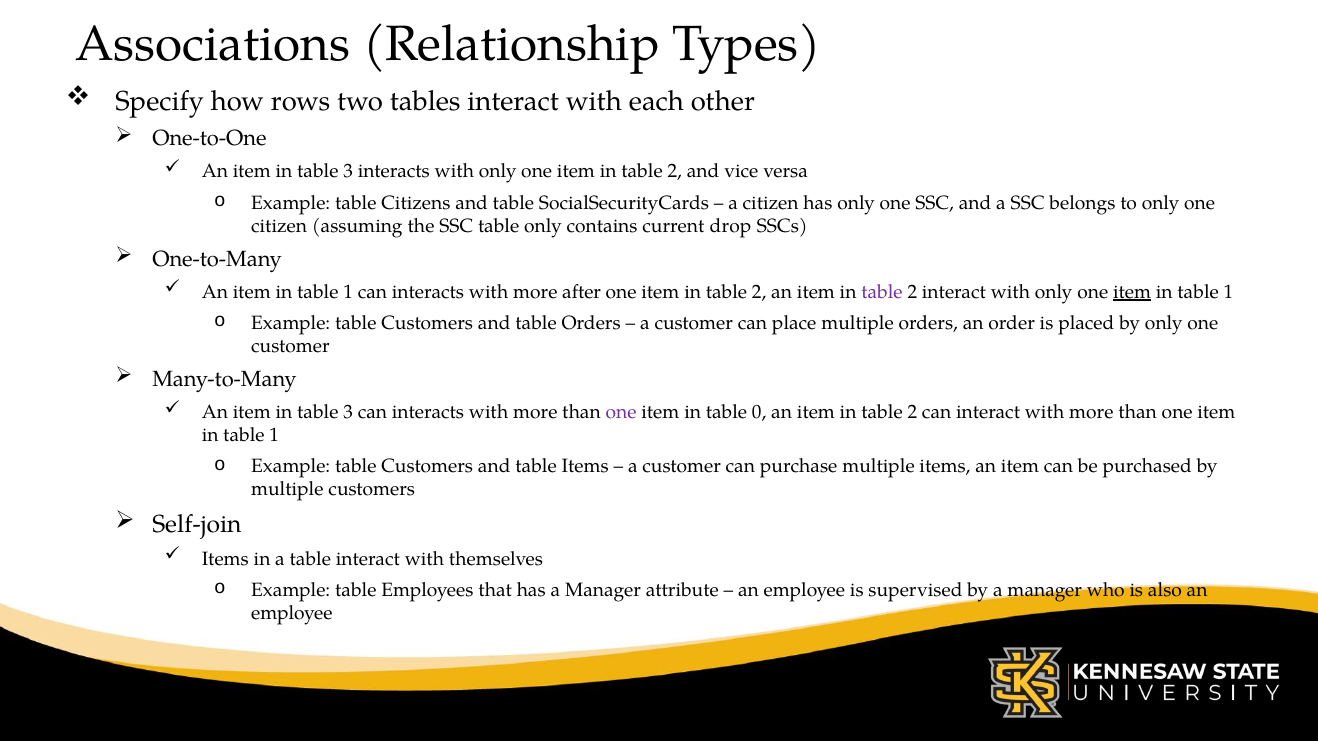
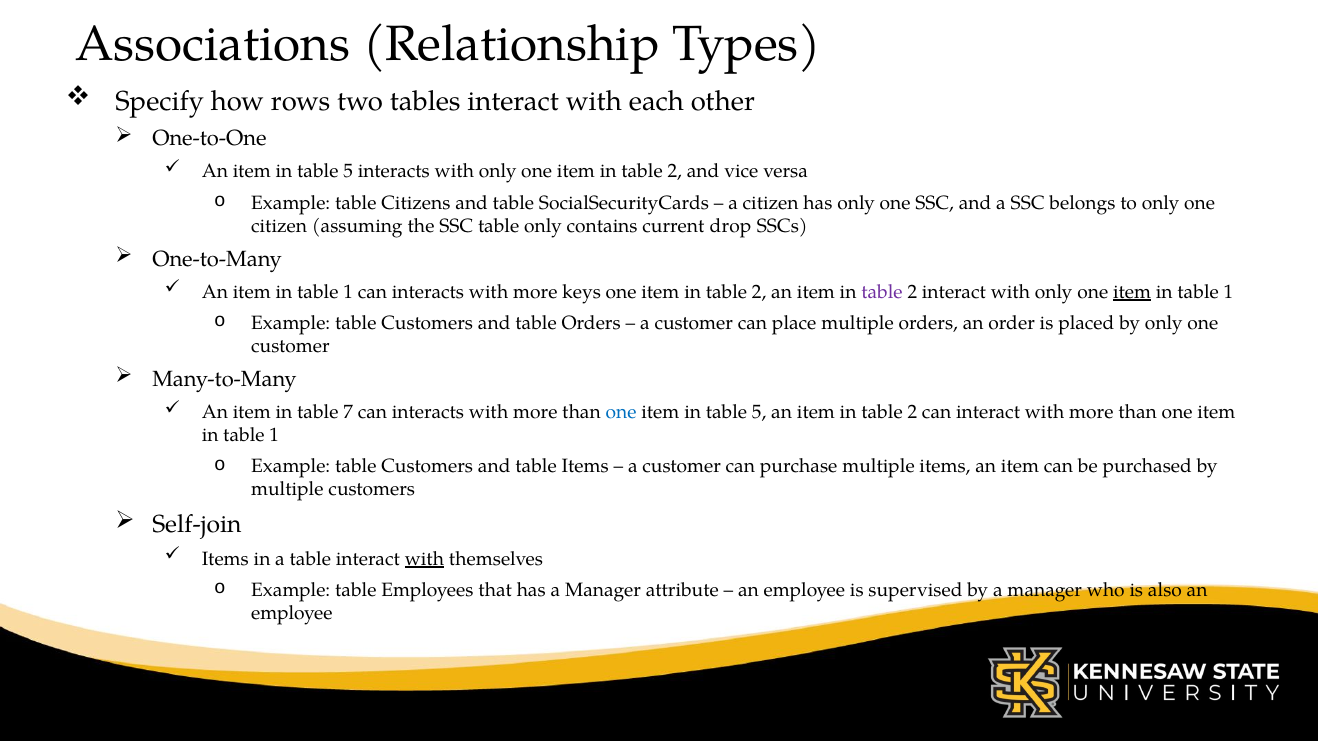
3 at (348, 172): 3 -> 5
after: after -> keys
3 at (348, 412): 3 -> 7
one at (621, 412) colour: purple -> blue
0 at (759, 412): 0 -> 5
with at (424, 559) underline: none -> present
